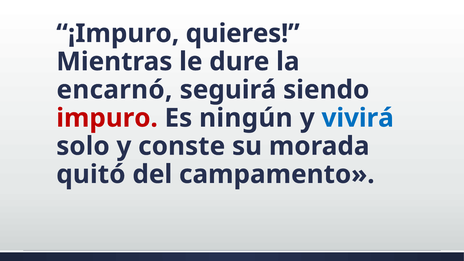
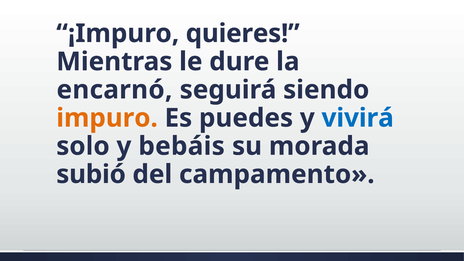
impuro colour: red -> orange
ningún: ningún -> puedes
conste: conste -> bebáis
quitó: quitó -> subió
